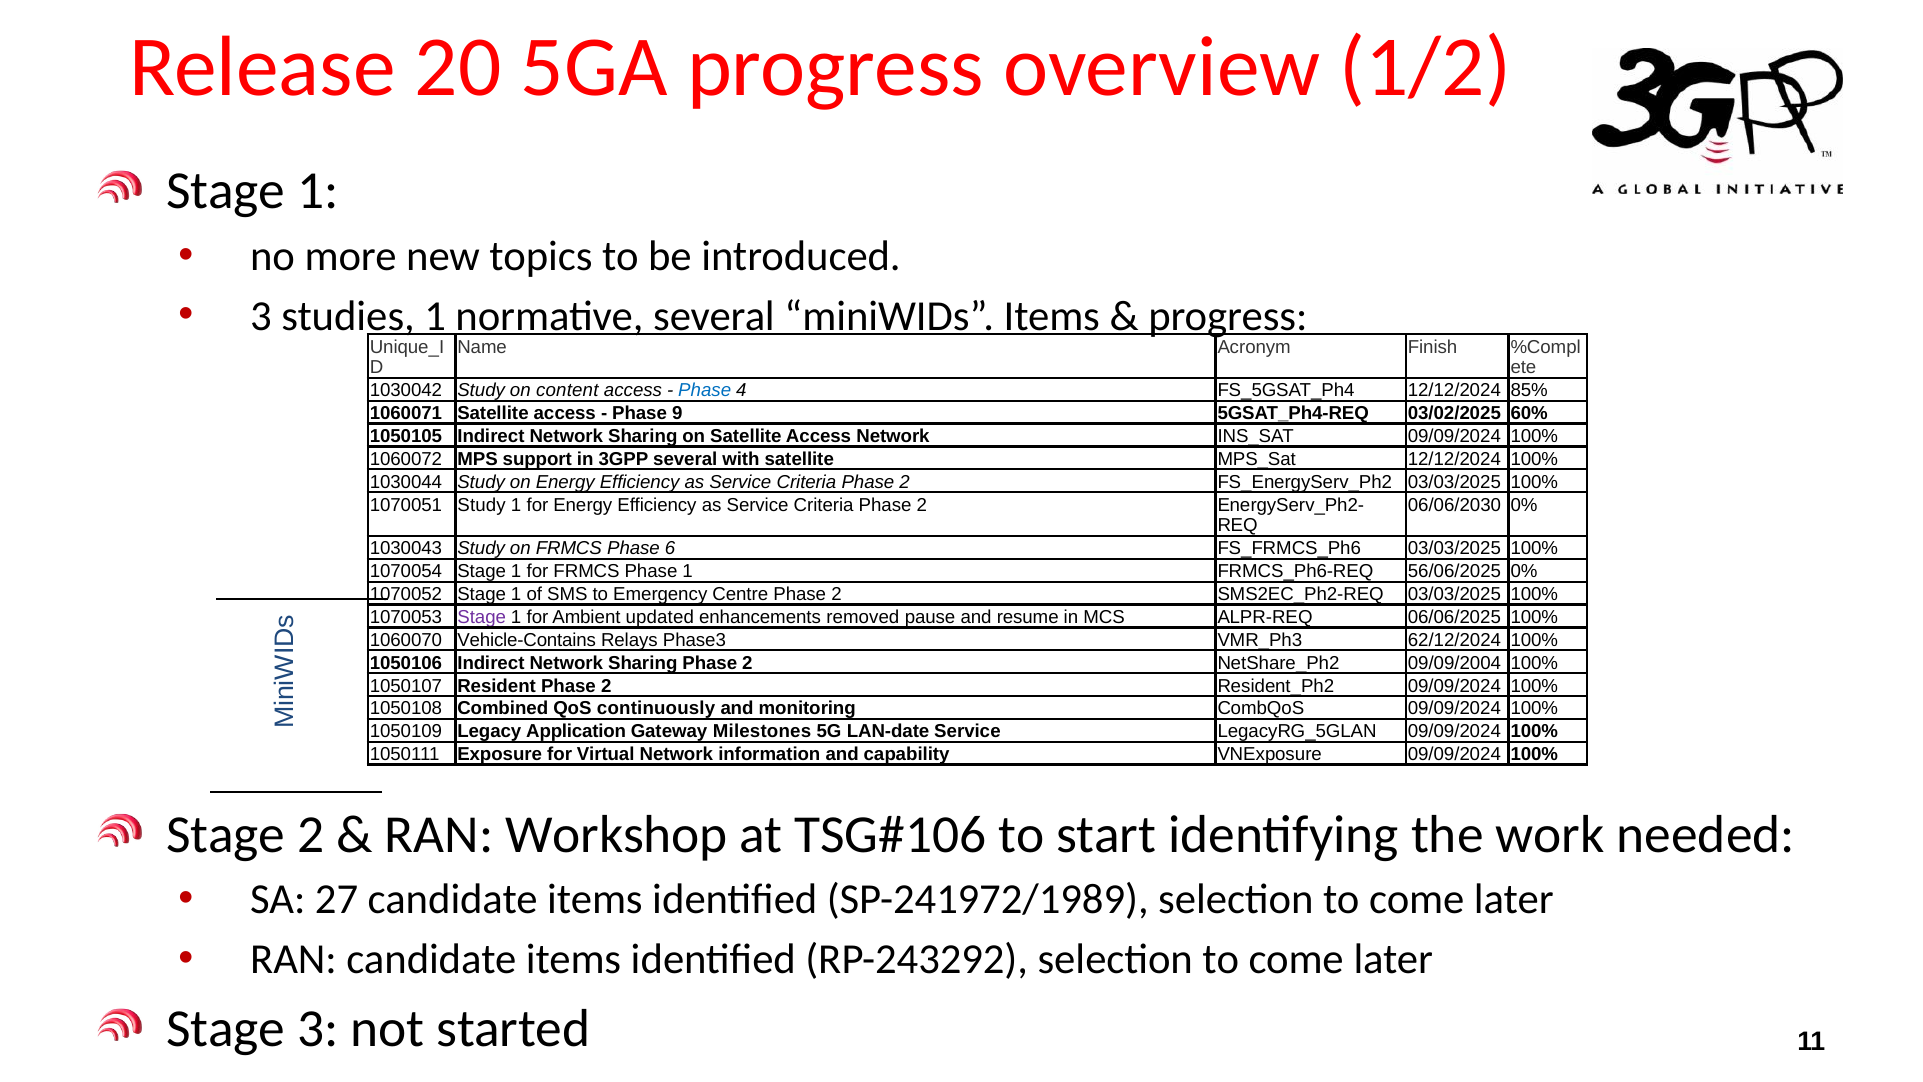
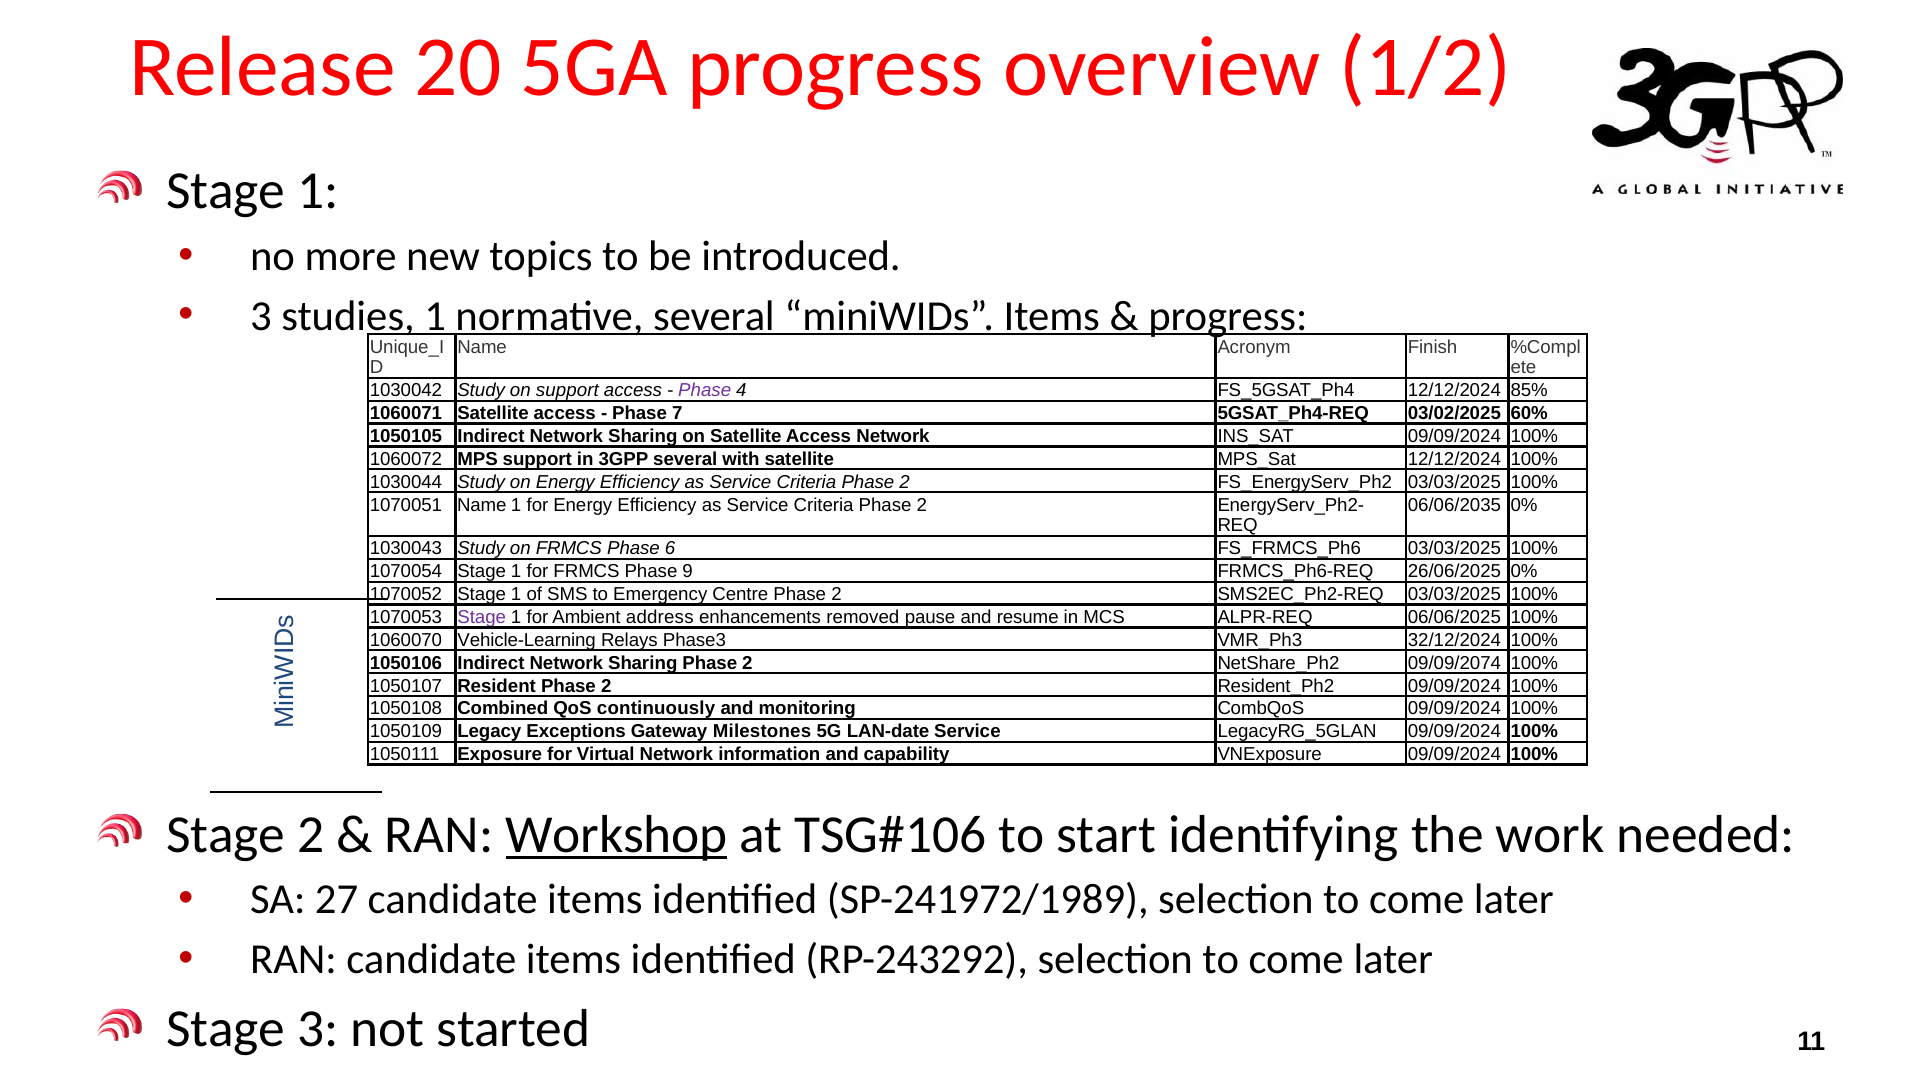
on content: content -> support
Phase at (705, 391) colour: blue -> purple
9: 9 -> 7
1070051 Study: Study -> Name
06/06/2030: 06/06/2030 -> 06/06/2035
Phase 1: 1 -> 9
56/06/2025: 56/06/2025 -> 26/06/2025
updated: updated -> address
Vehicle-Contains: Vehicle-Contains -> Vehicle-Learning
62/12/2024: 62/12/2024 -> 32/12/2024
09/09/2004: 09/09/2004 -> 09/09/2074
Application: Application -> Exceptions
Workshop underline: none -> present
